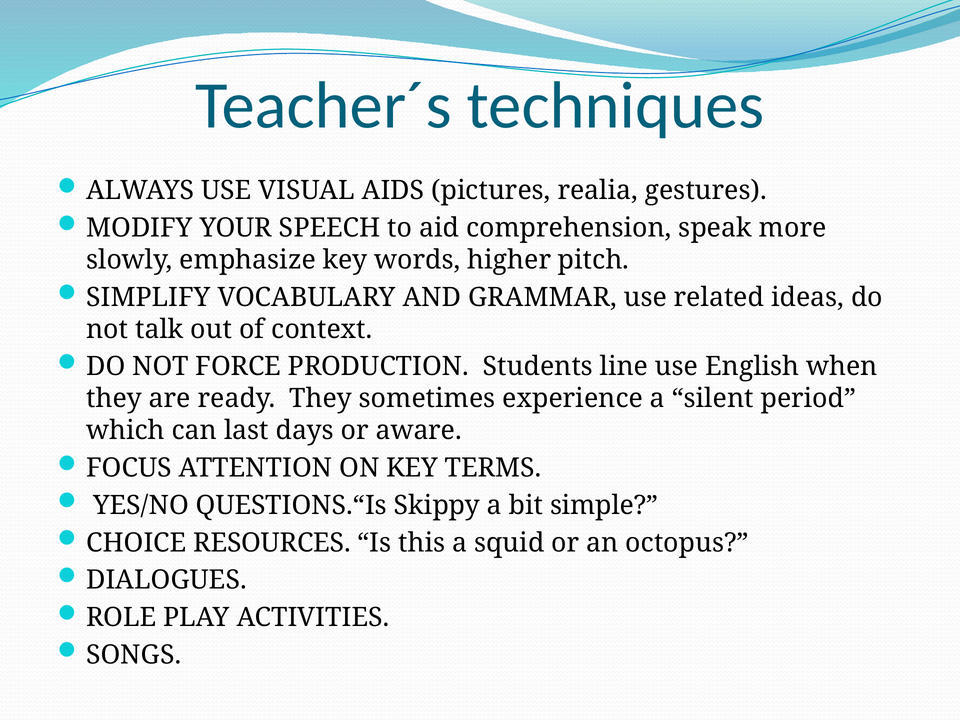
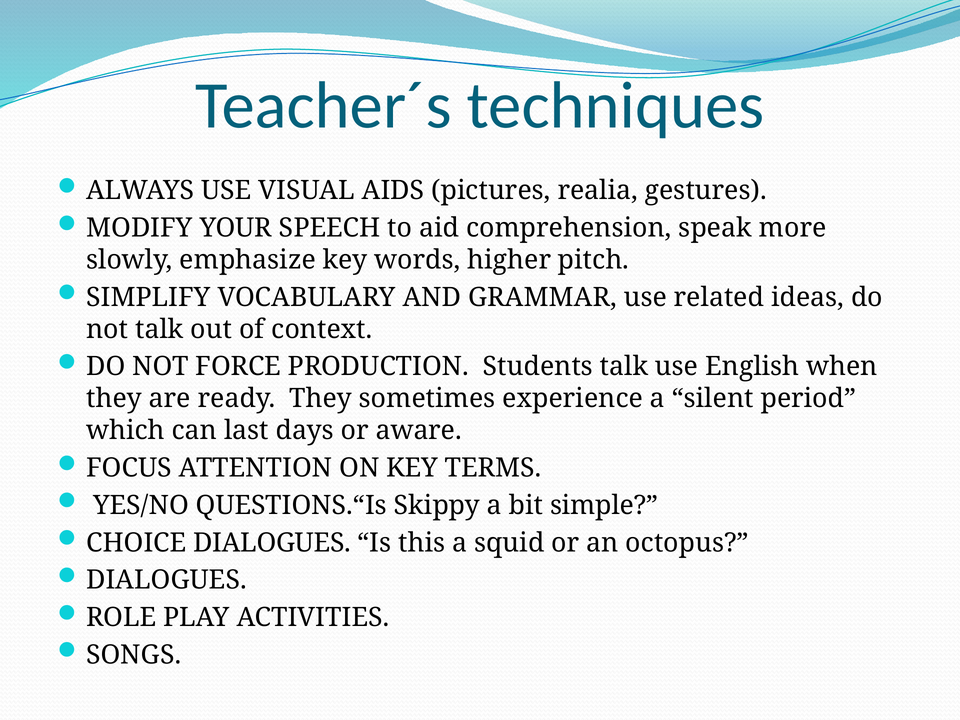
Students line: line -> talk
CHOICE RESOURCES: RESOURCES -> DIALOGUES
